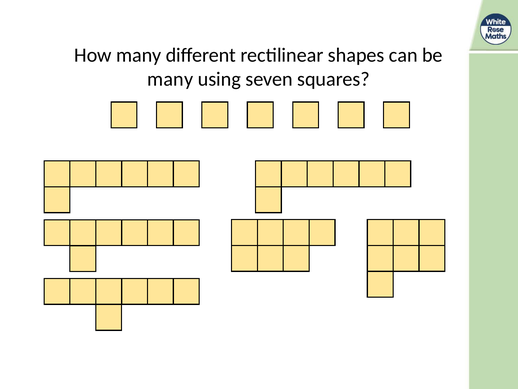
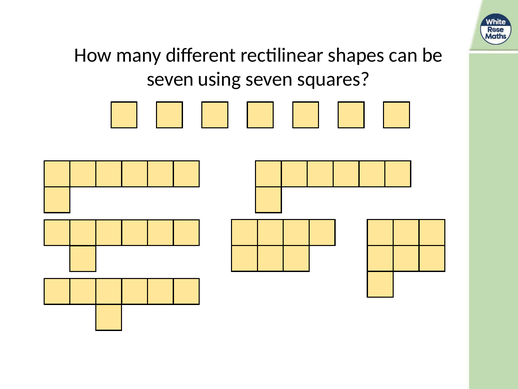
many at (170, 79): many -> seven
